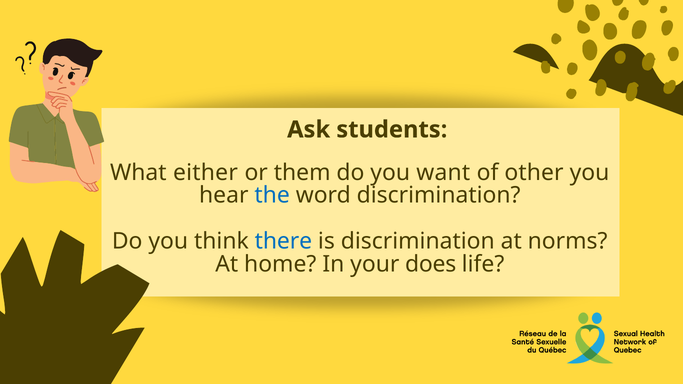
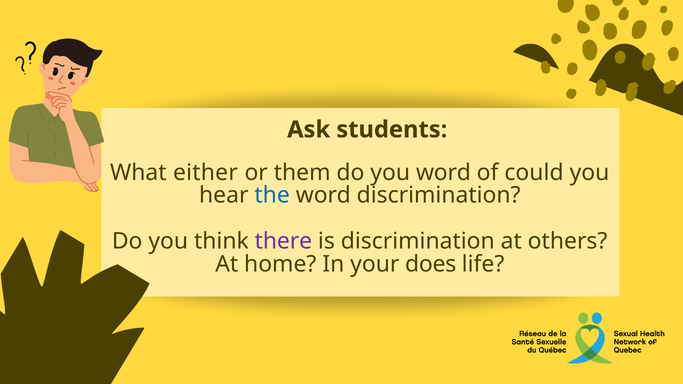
you want: want -> word
other: other -> could
there colour: blue -> purple
norms: norms -> others
